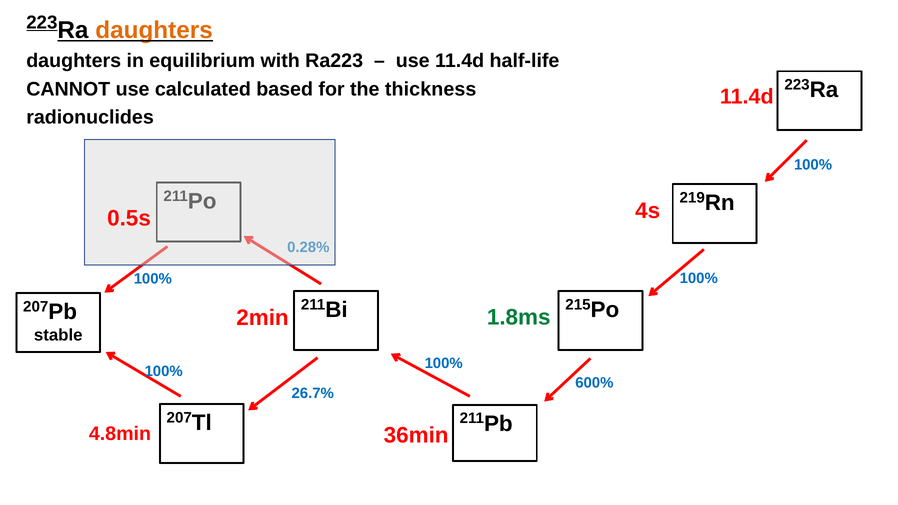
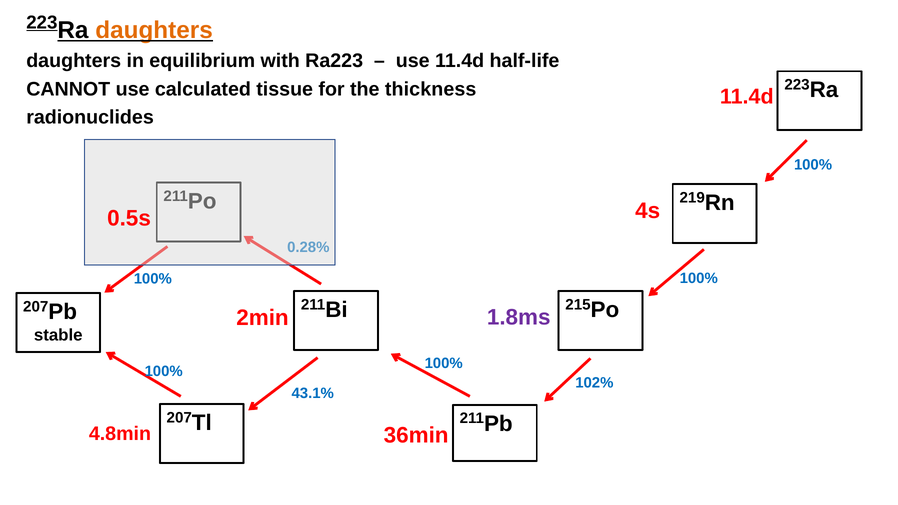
based: based -> tissue
1.8ms colour: green -> purple
600%: 600% -> 102%
26.7%: 26.7% -> 43.1%
